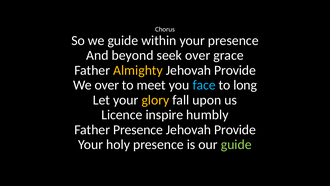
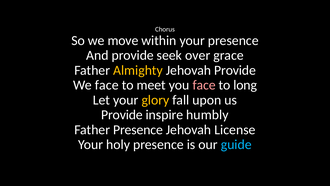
we guide: guide -> move
And beyond: beyond -> provide
We over: over -> face
face at (204, 85) colour: light blue -> pink
Licence at (122, 115): Licence -> Provide
Provide at (235, 129): Provide -> License
guide at (236, 144) colour: light green -> light blue
